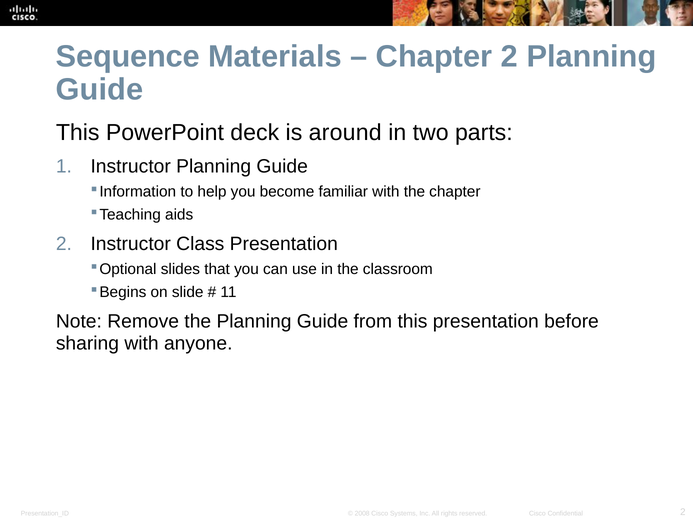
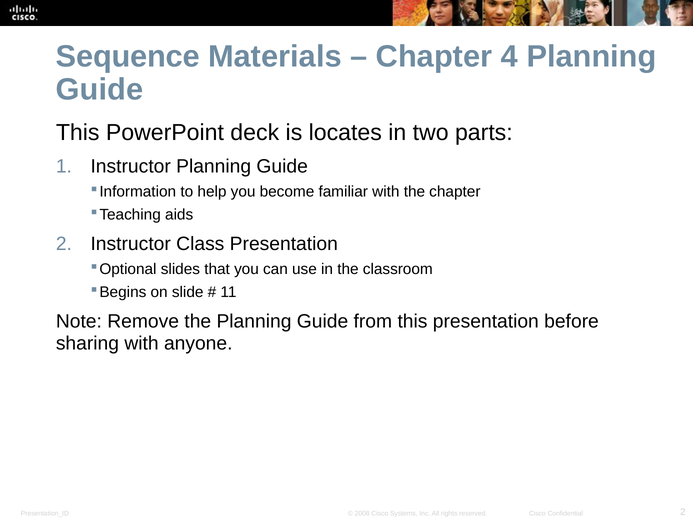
Chapter 2: 2 -> 4
around: around -> locates
